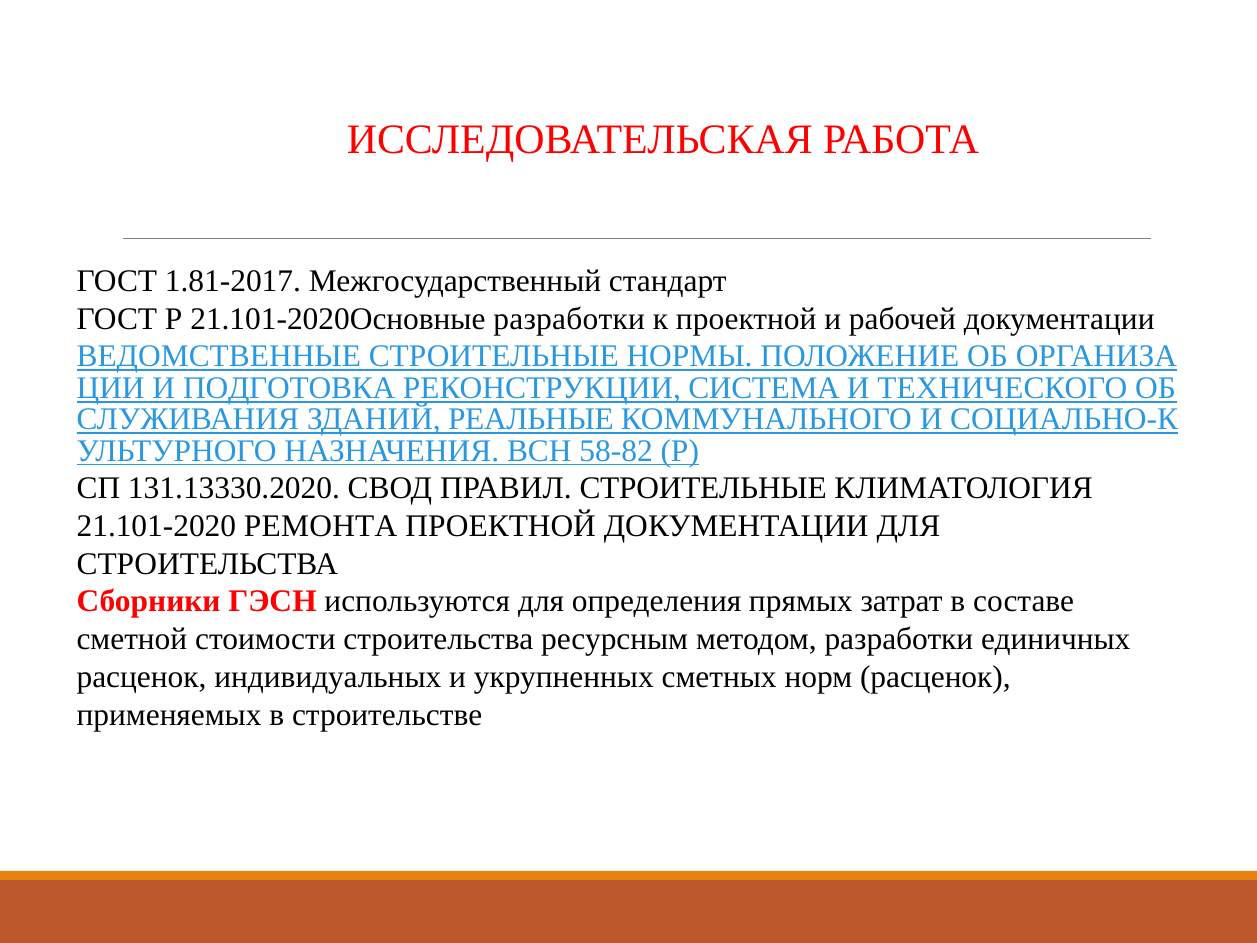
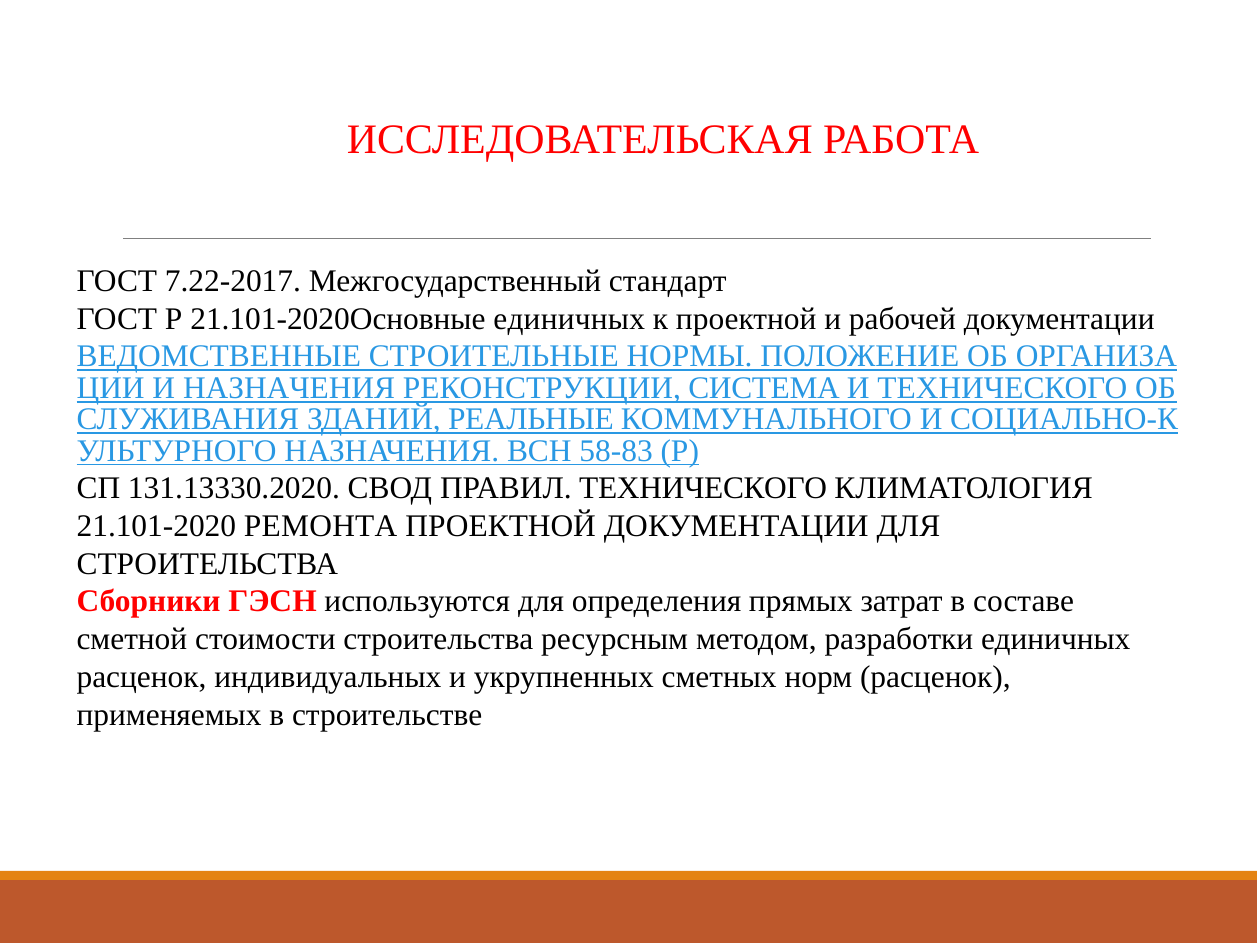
1.81-2017: 1.81-2017 -> 7.22-2017
21.101-2020Основные разработки: разработки -> единичных
И ПОДГОТОВКА: ПОДГОТОВКА -> НАЗНАЧЕНИЯ
58-82: 58-82 -> 58-83
ПРАВИЛ СТРОИТЕЛЬНЫЕ: СТРОИТЕЛЬНЫЕ -> ТЕХНИЧЕСКОГО
